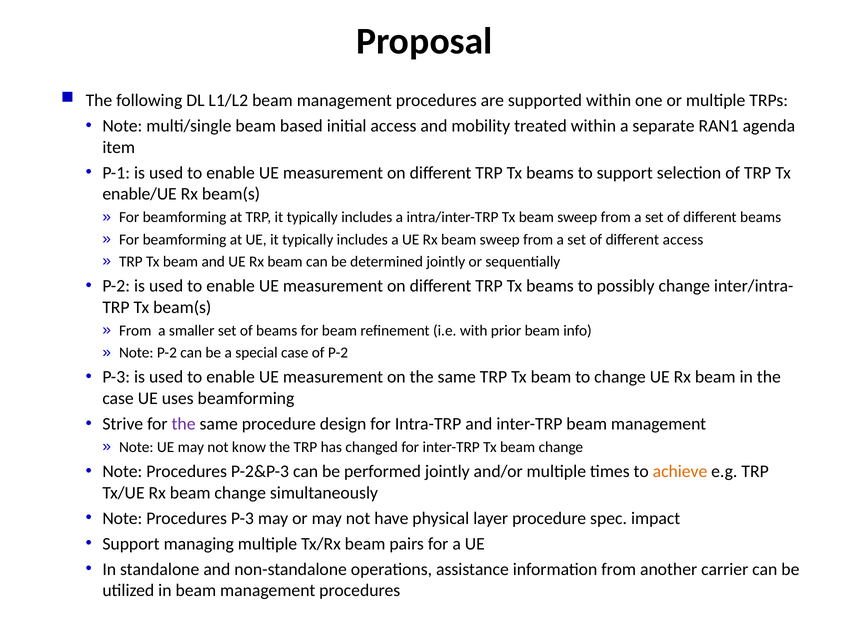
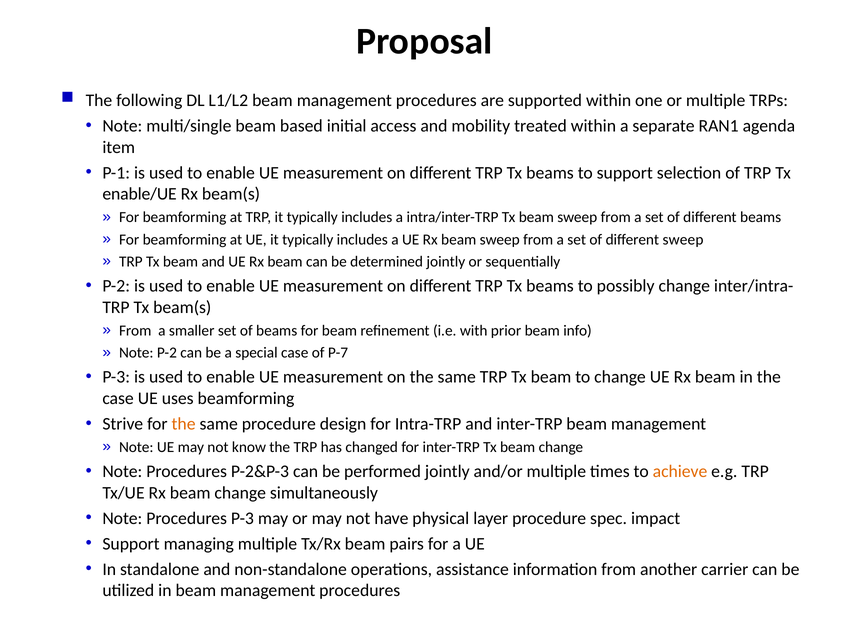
different access: access -> sweep
of P-2: P-2 -> P-7
the at (184, 424) colour: purple -> orange
